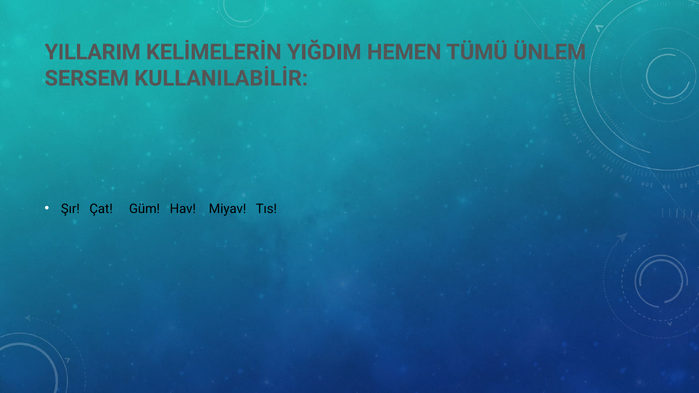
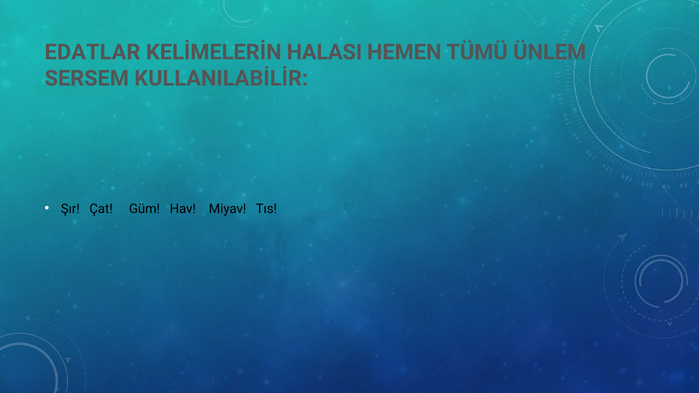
YILLARIM: YILLARIM -> EDATLAR
YIĞDIM: YIĞDIM -> HALASI
